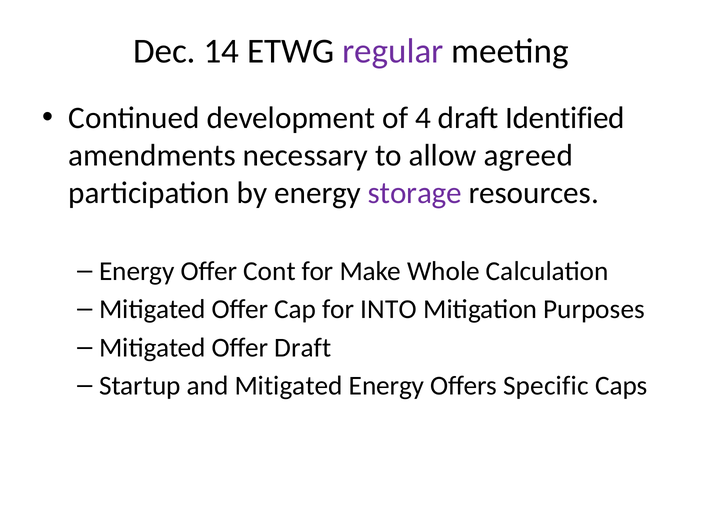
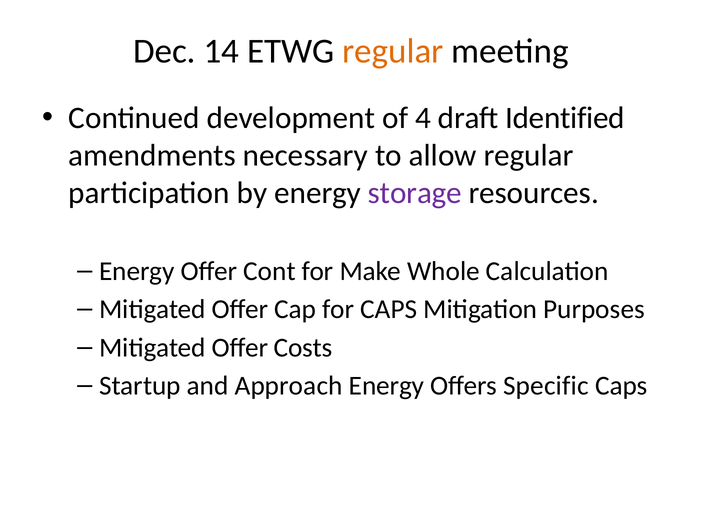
regular at (393, 51) colour: purple -> orange
allow agreed: agreed -> regular
for INTO: INTO -> CAPS
Offer Draft: Draft -> Costs
and Mitigated: Mitigated -> Approach
